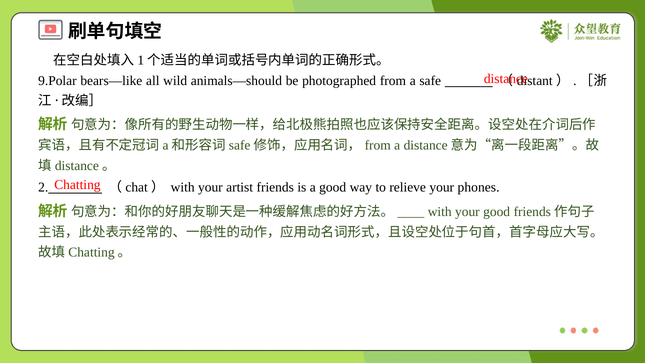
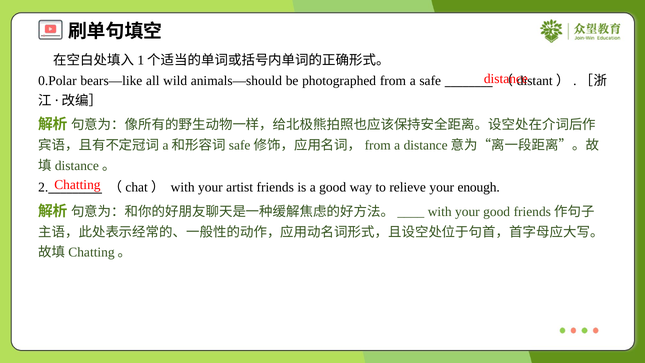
9.Polar: 9.Polar -> 0.Polar
phones: phones -> enough
